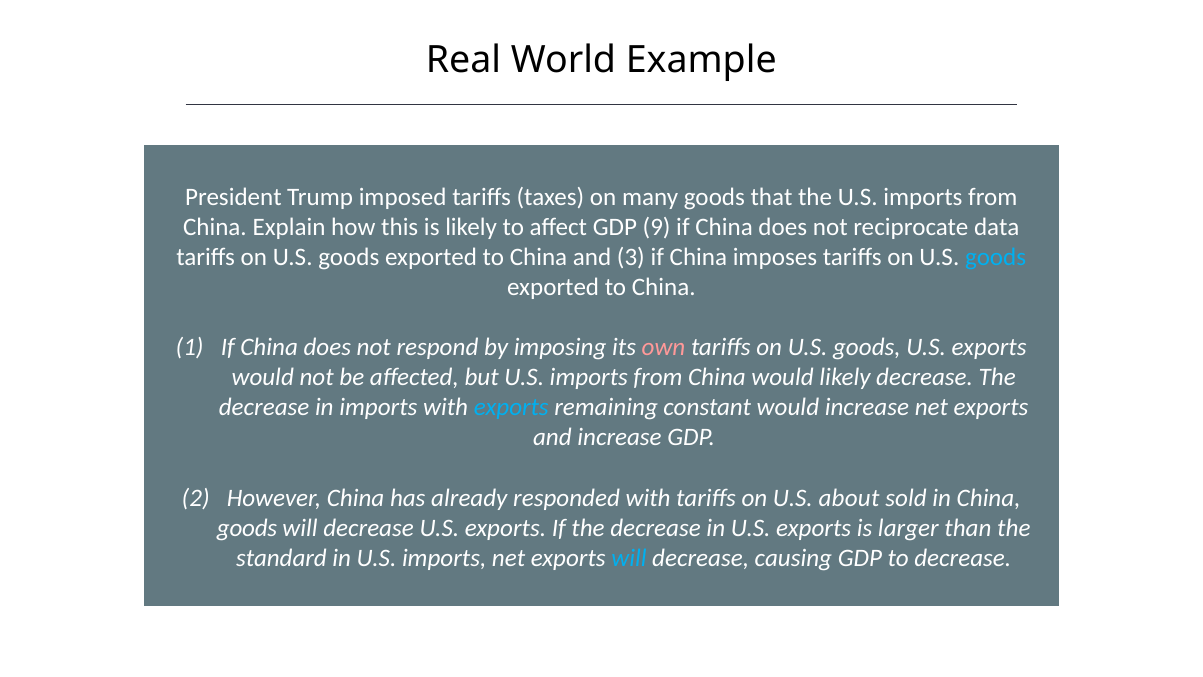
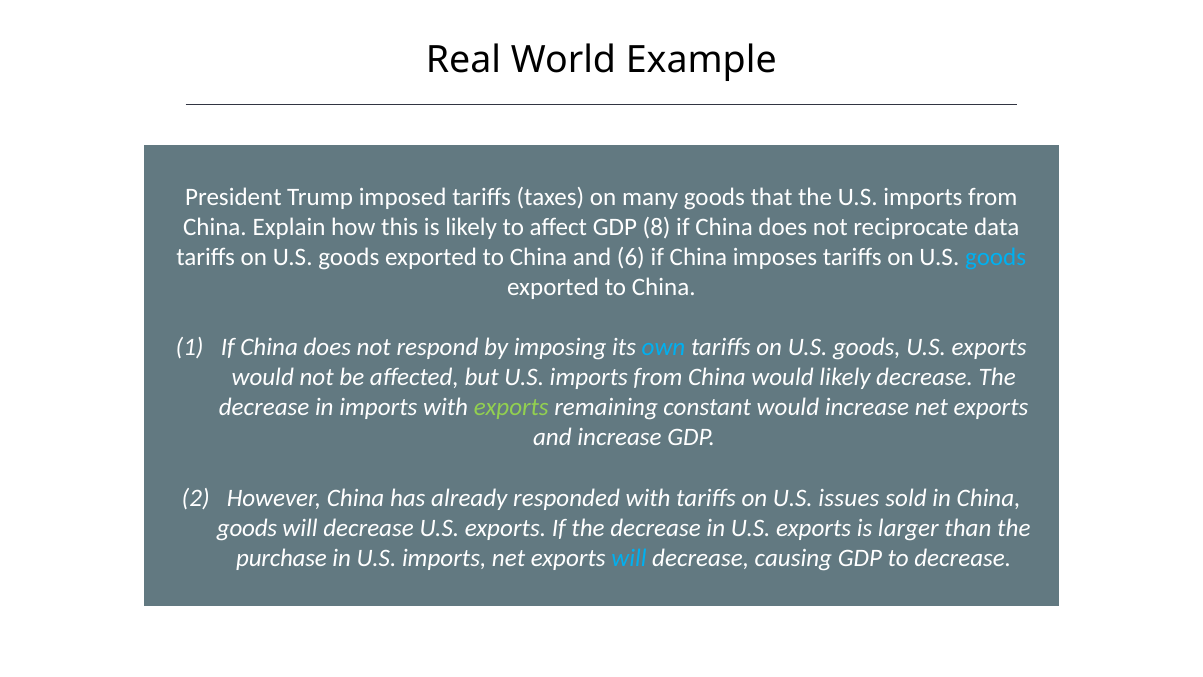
9: 9 -> 8
3: 3 -> 6
own colour: pink -> light blue
exports at (511, 407) colour: light blue -> light green
about: about -> issues
standard: standard -> purchase
